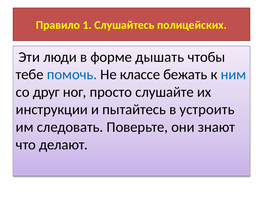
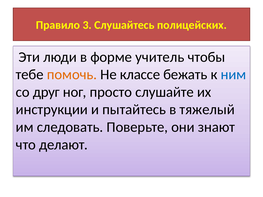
1: 1 -> 3
дышать: дышать -> учитель
помочь colour: blue -> orange
устроить: устроить -> тяжелый
